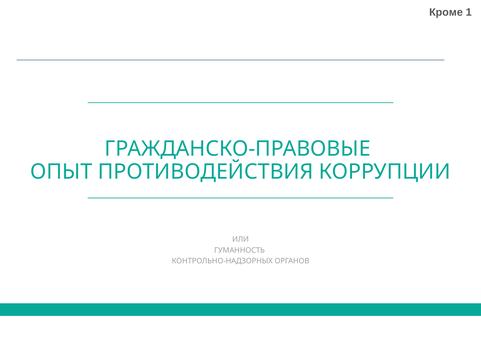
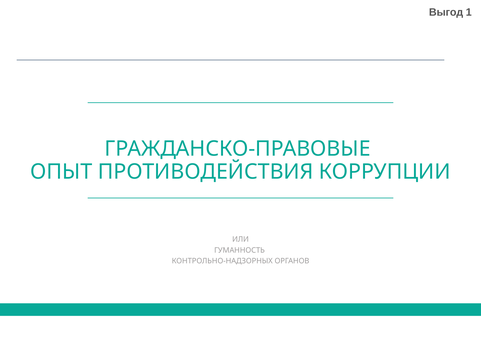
Кроме: Кроме -> Выгод
